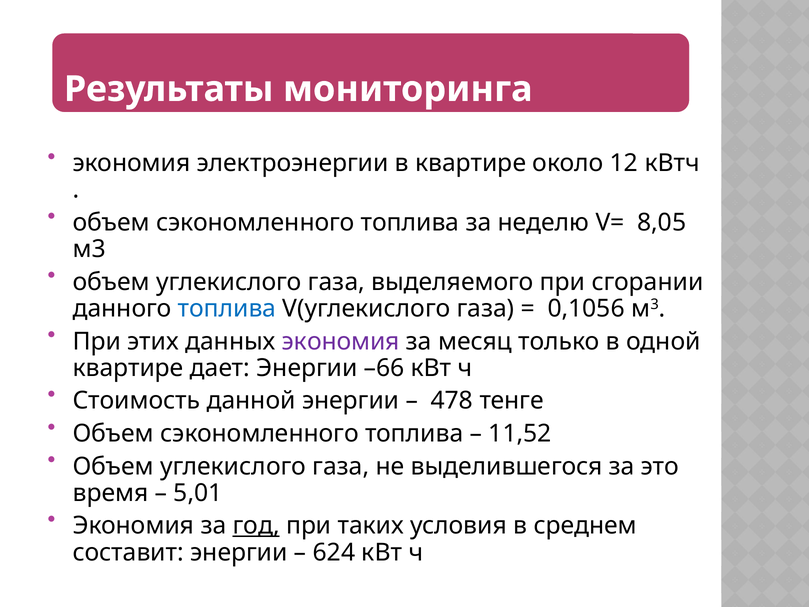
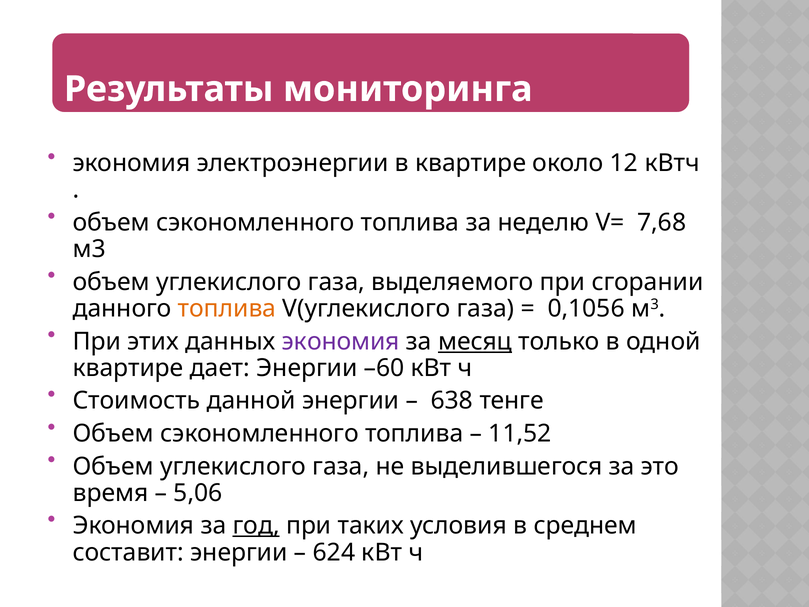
8,05: 8,05 -> 7,68
топлива at (227, 308) colour: blue -> orange
месяц underline: none -> present
–66: –66 -> –60
478: 478 -> 638
5,01: 5,01 -> 5,06
